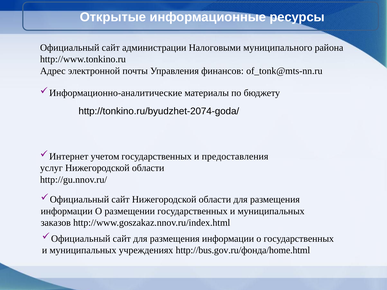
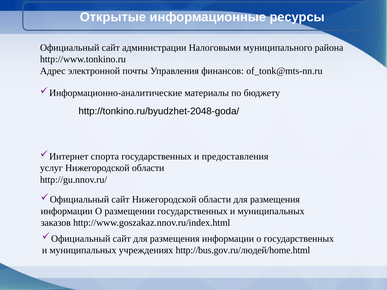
http://tonkino.ru/byudzhet-2074-goda/: http://tonkino.ru/byudzhet-2074-goda/ -> http://tonkino.ru/byudzhet-2048-goda/
учетом: учетом -> спорта
http://bus.gov.ru/фонда/home.html: http://bus.gov.ru/фонда/home.html -> http://bus.gov.ru/людей/home.html
